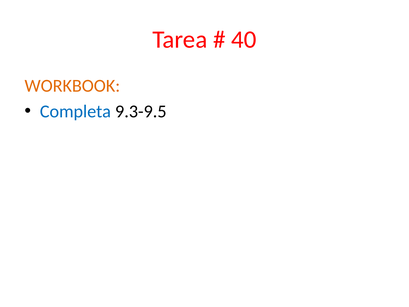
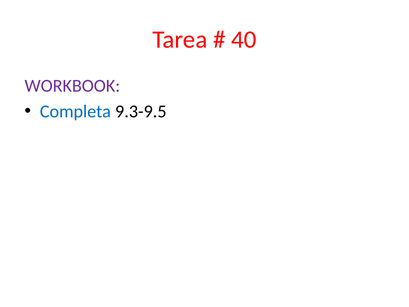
WORKBOOK colour: orange -> purple
